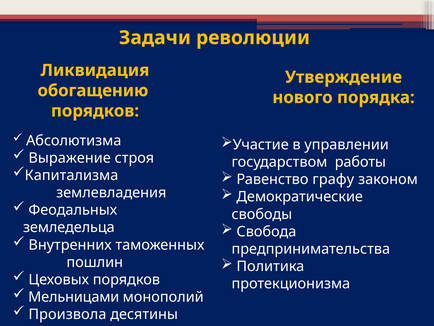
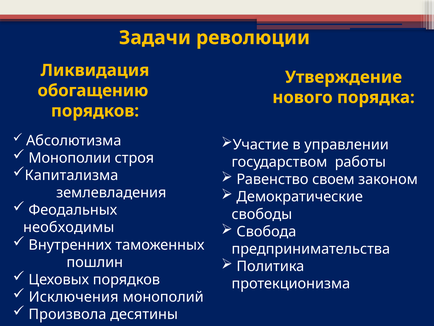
Выражение: Выражение -> Монополии
графу: графу -> своем
земледельца: земледельца -> необходимы
Мельницами: Мельницами -> Исключения
